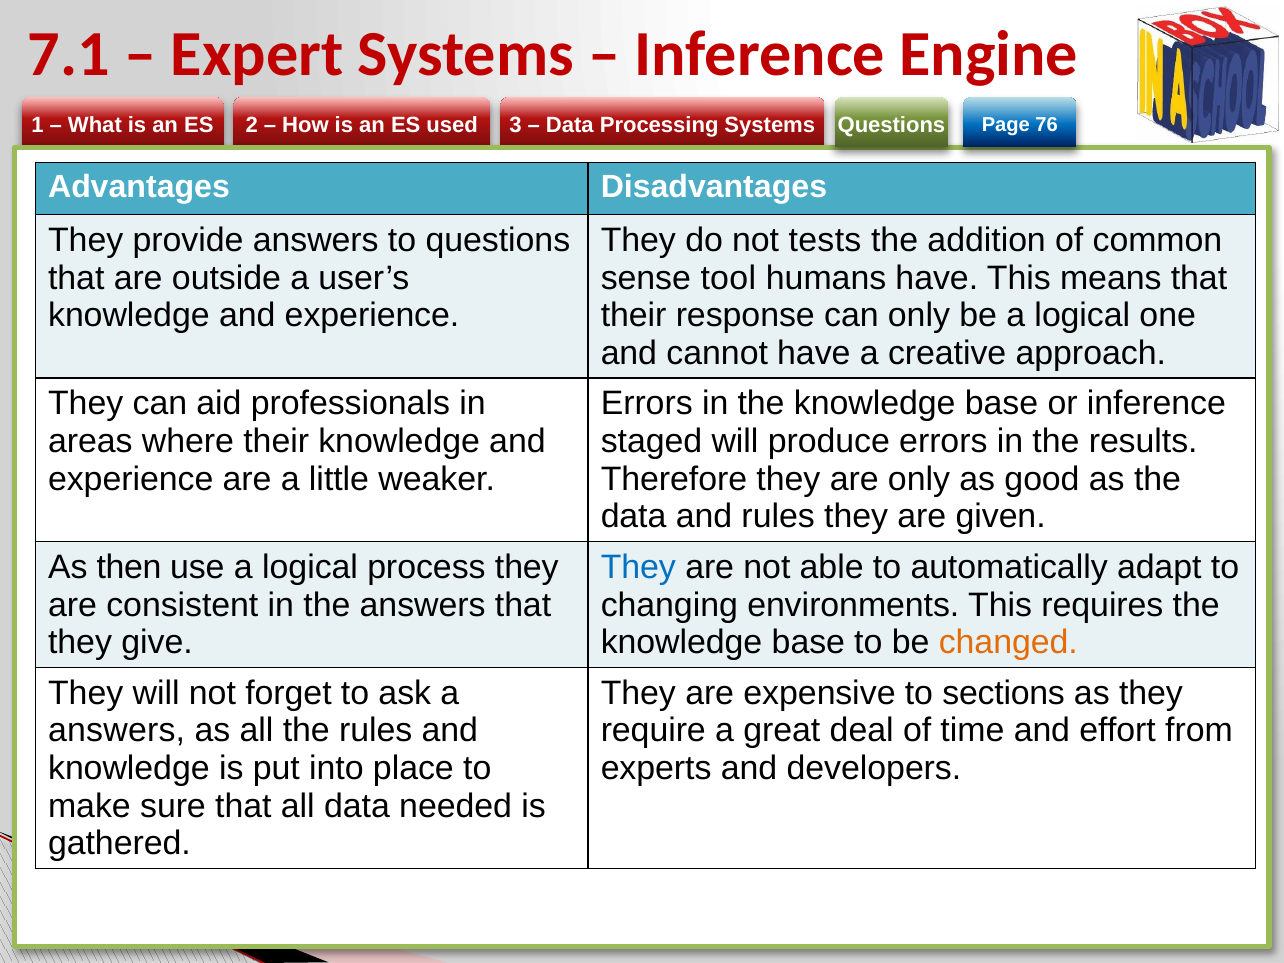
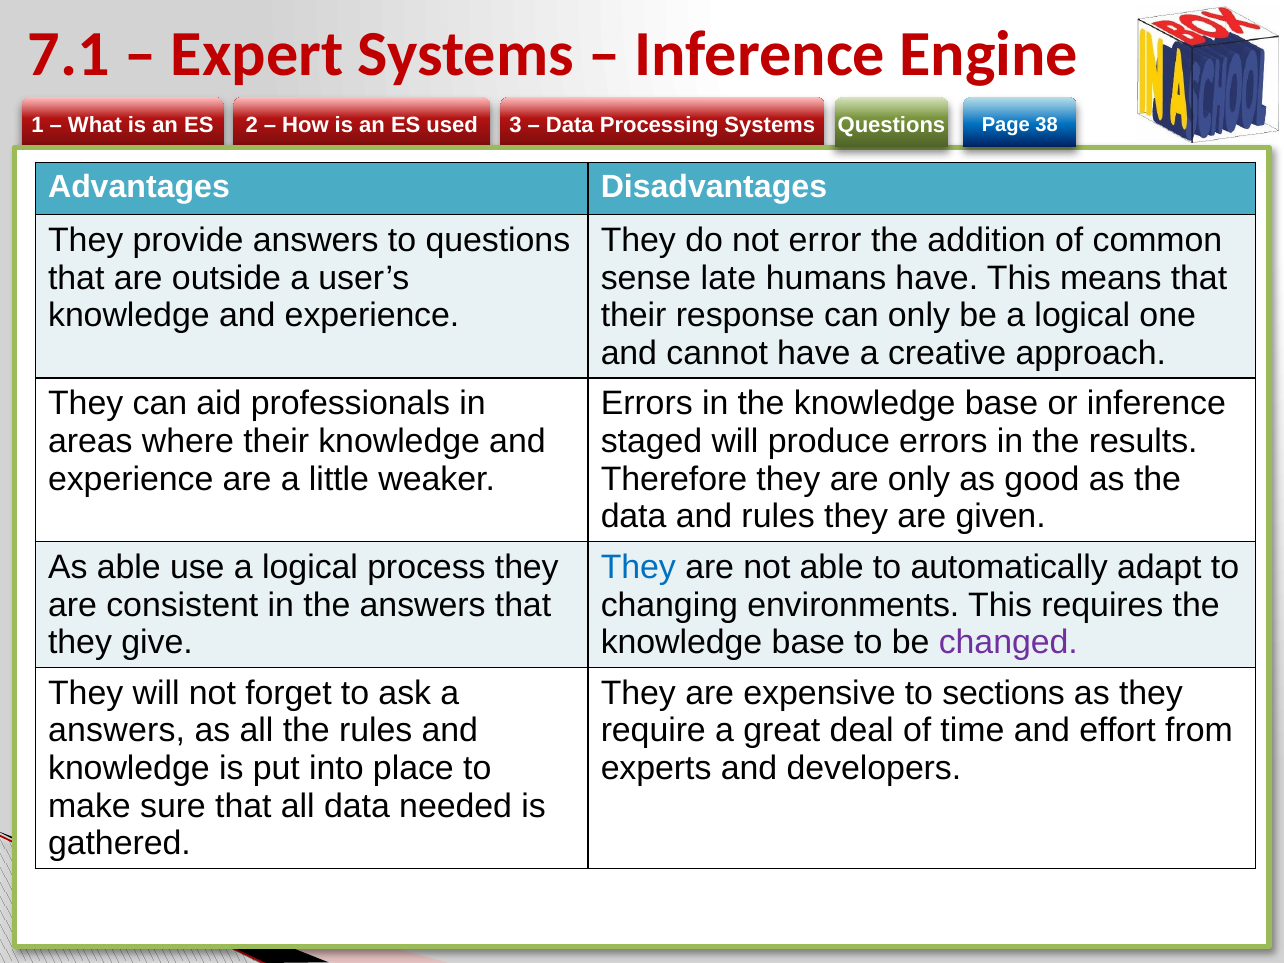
76: 76 -> 38
tests: tests -> error
tool: tool -> late
As then: then -> able
changed colour: orange -> purple
